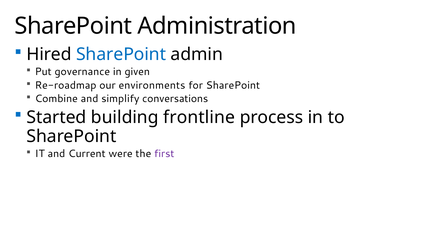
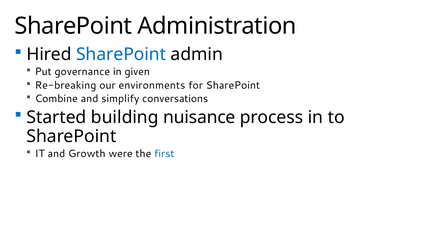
Re-roadmap: Re-roadmap -> Re-breaking
frontline: frontline -> nuisance
Current: Current -> Growth
first colour: purple -> blue
